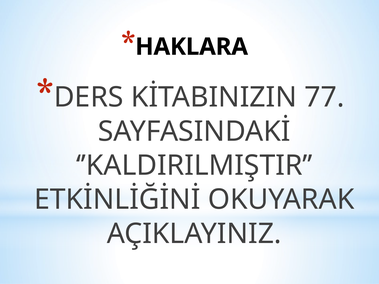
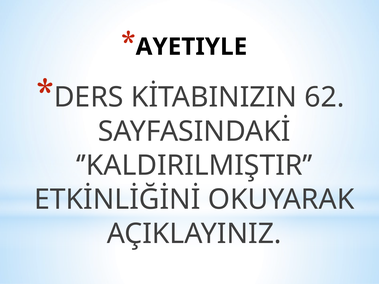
HAKLARA: HAKLARA -> AYETIYLE
77: 77 -> 62
